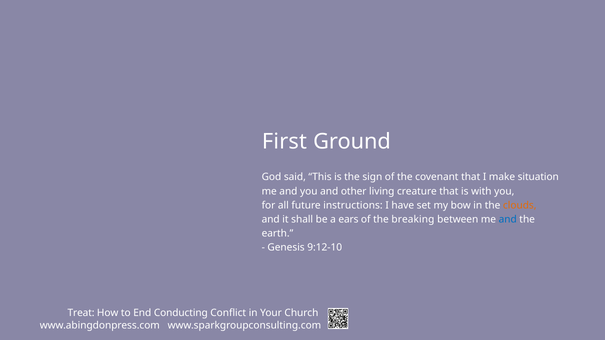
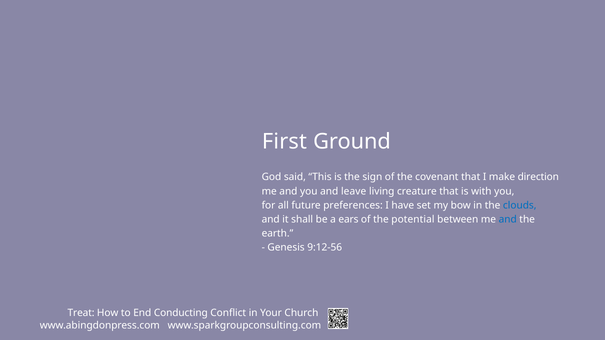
situation: situation -> direction
other: other -> leave
instructions: instructions -> preferences
clouds colour: orange -> blue
breaking: breaking -> potential
9:12-10: 9:12-10 -> 9:12-56
